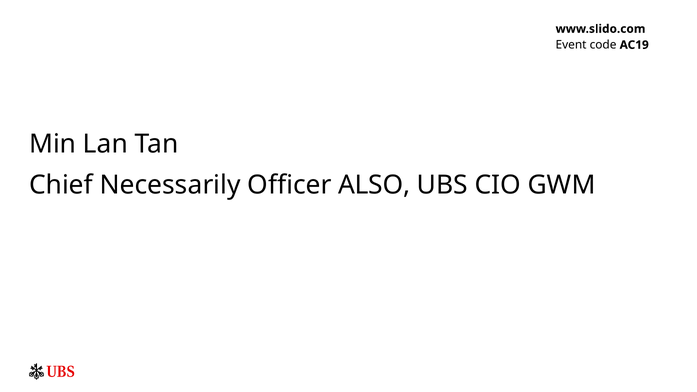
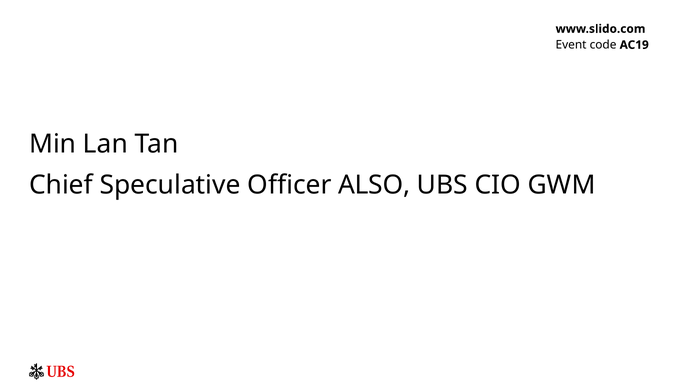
Necessarily: Necessarily -> Speculative
